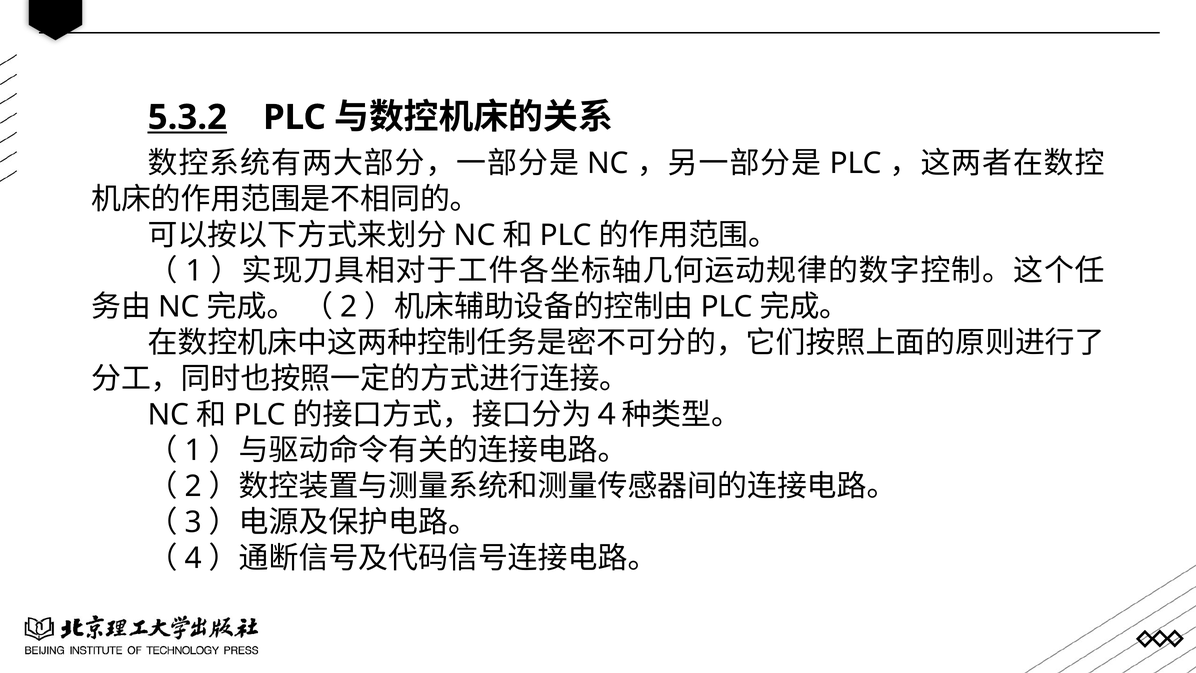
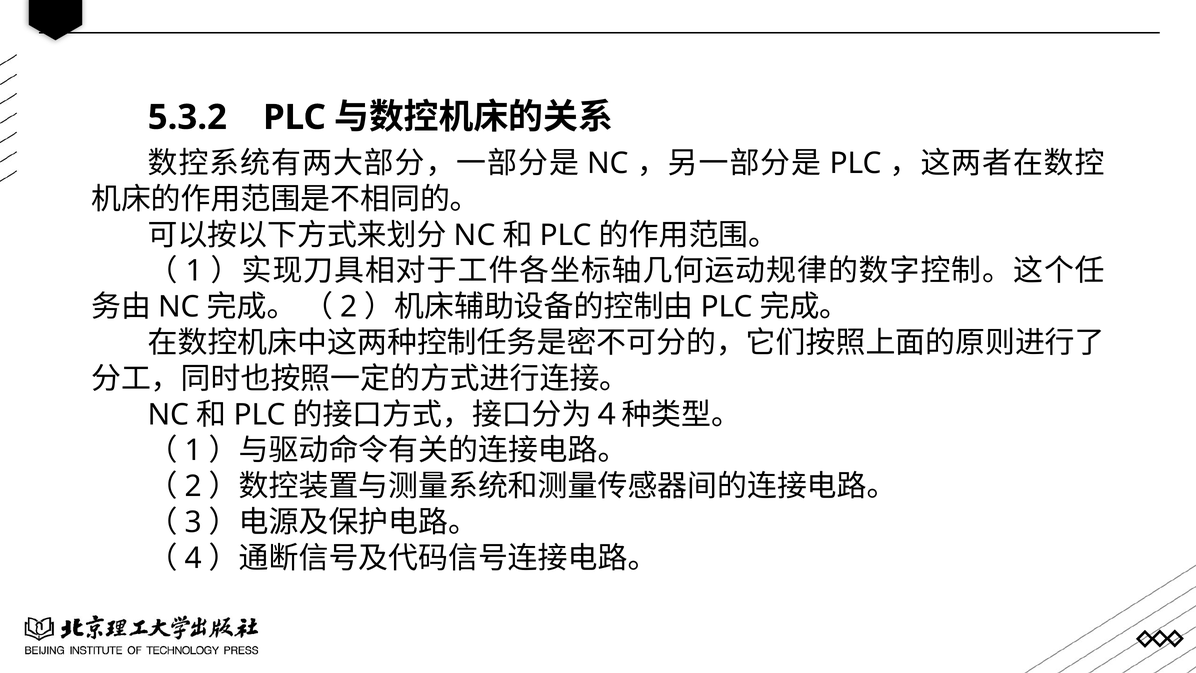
5.3.2 underline: present -> none
